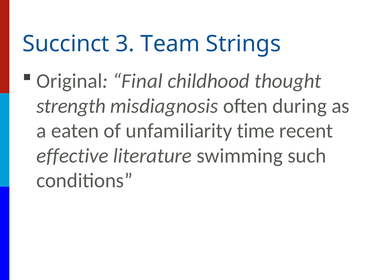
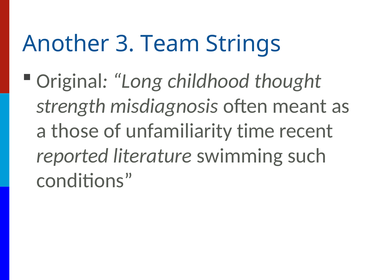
Succinct: Succinct -> Another
Final: Final -> Long
during: during -> meant
eaten: eaten -> those
effective: effective -> reported
